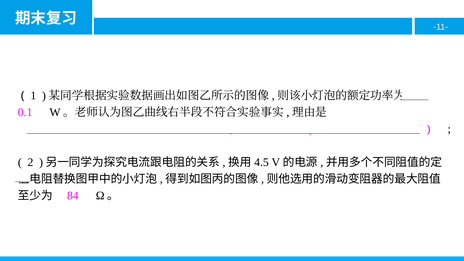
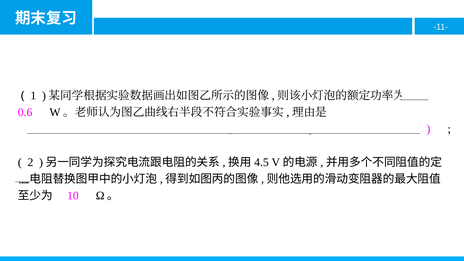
0.1: 0.1 -> 0.6
84: 84 -> 10
